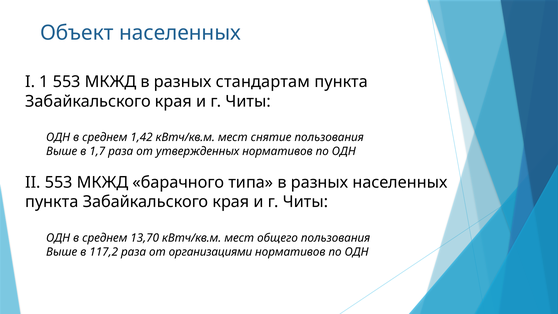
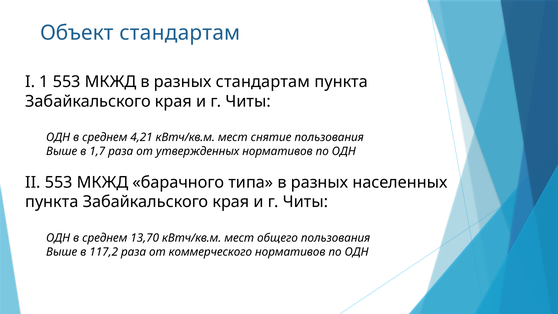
Объект населенных: населенных -> стандартам
1,42: 1,42 -> 4,21
организациями: организациями -> коммерческого
